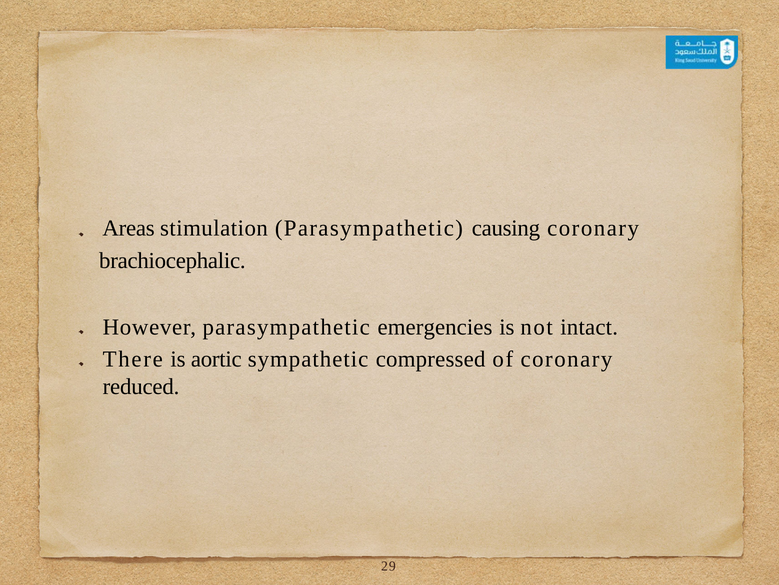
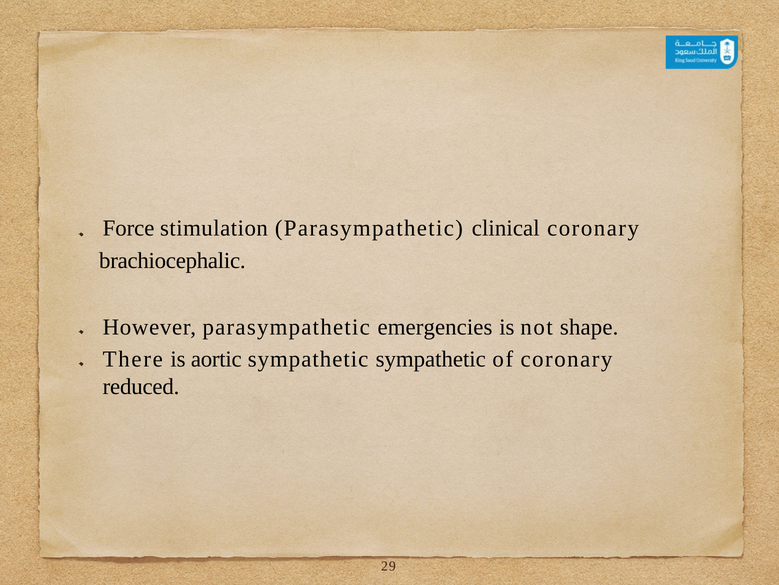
Areas: Areas -> Force
causing: causing -> clinical
intact: intact -> shape
sympathetic compressed: compressed -> sympathetic
